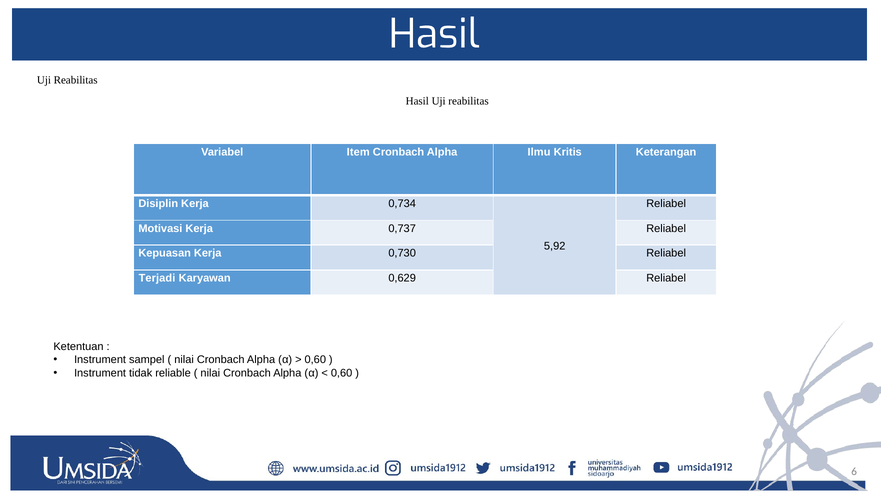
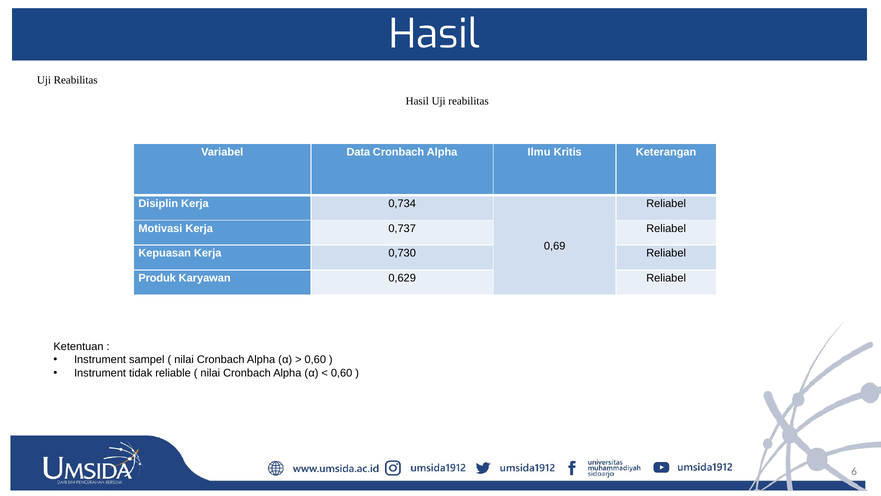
Item: Item -> Data
5,92: 5,92 -> 0,69
Terjadi: Terjadi -> Produk
